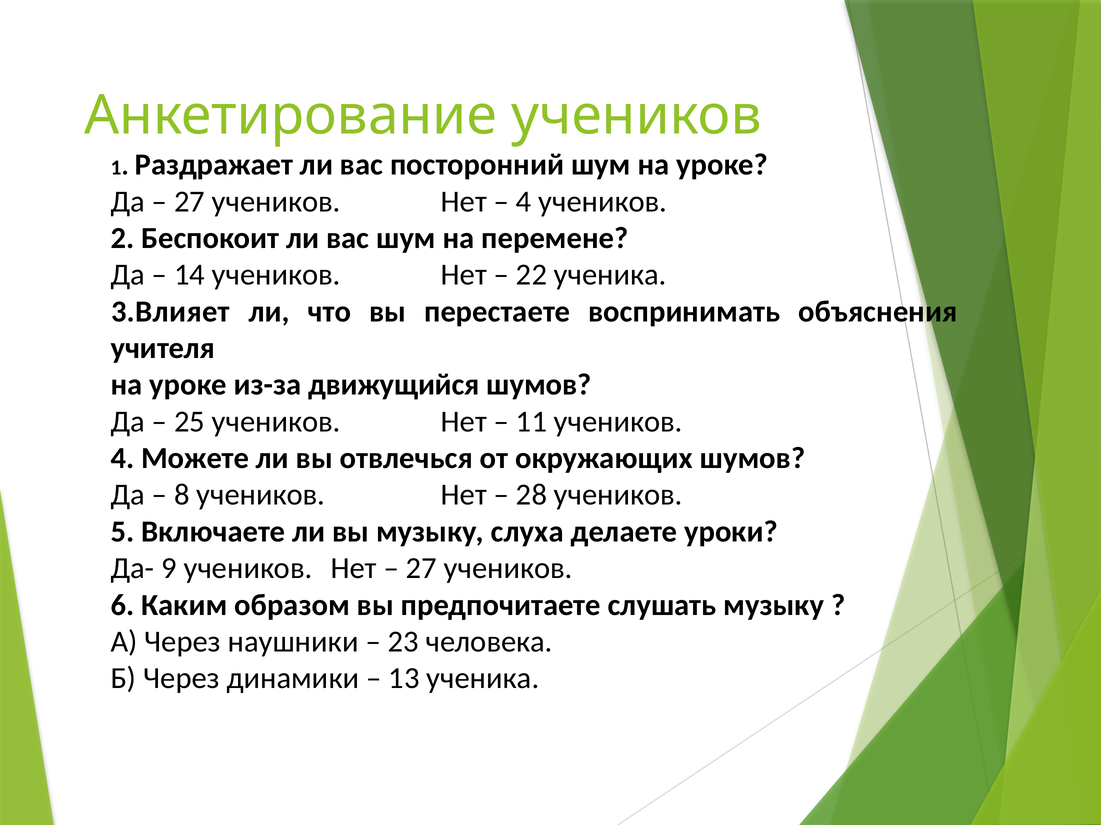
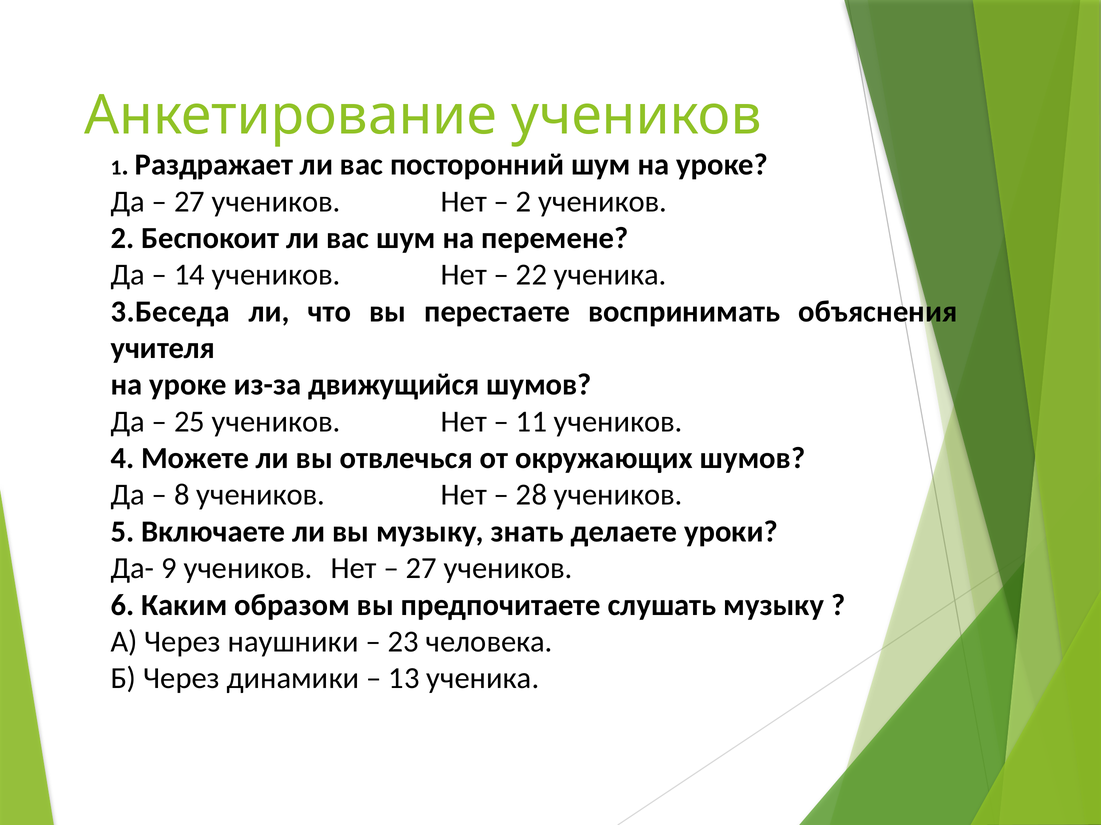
4 at (524, 202): 4 -> 2
3.Влияет: 3.Влияет -> 3.Беседа
слуха: слуха -> знать
